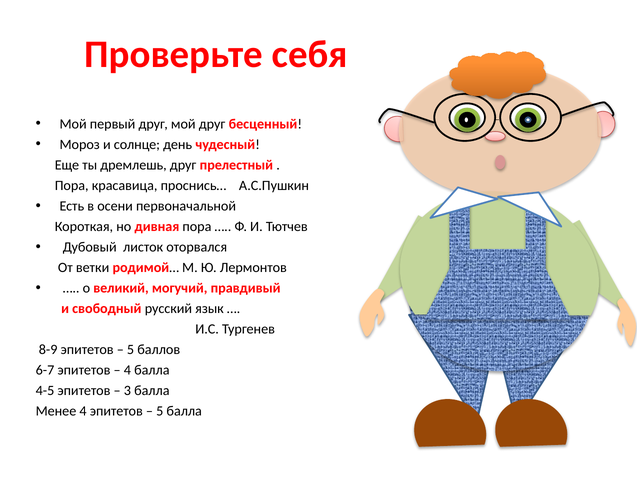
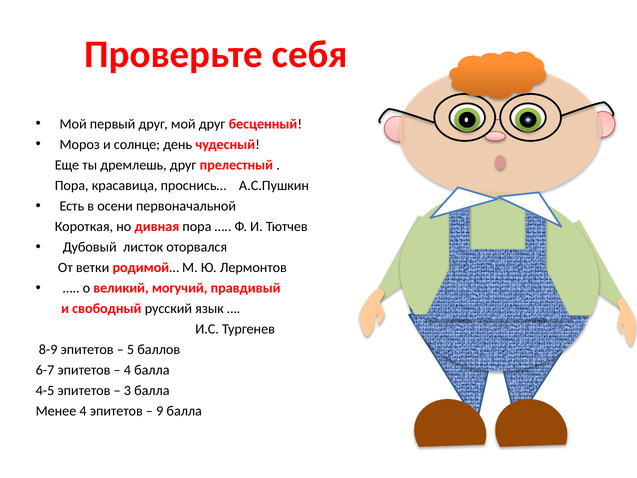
5 at (160, 411): 5 -> 9
